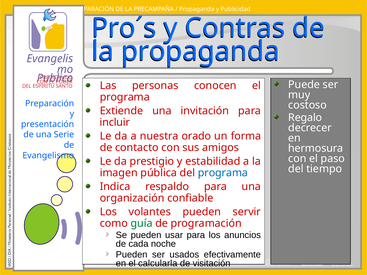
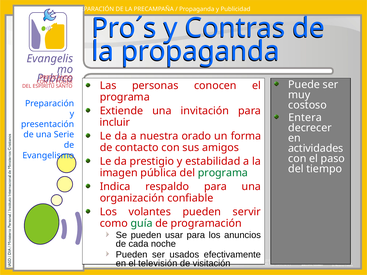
Regalo: Regalo -> Entera
hermosura: hermosura -> actividades
programa at (223, 173) colour: blue -> green
calcularla: calcularla -> televisión
